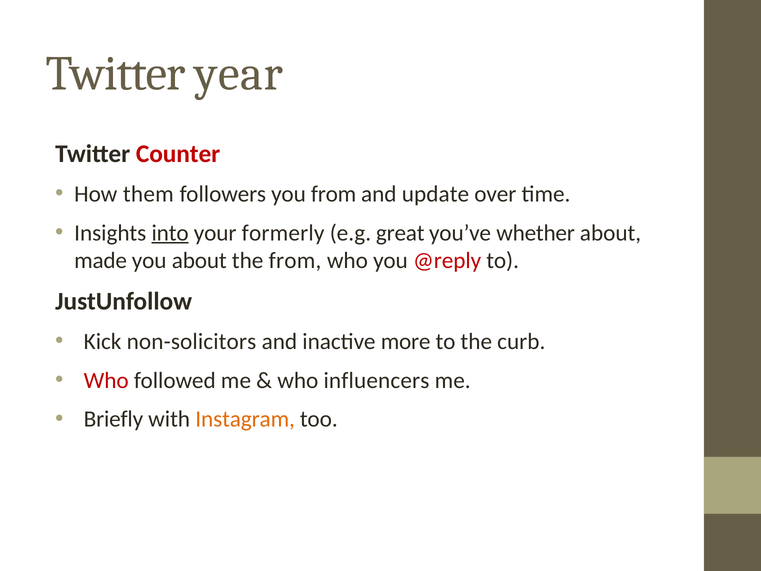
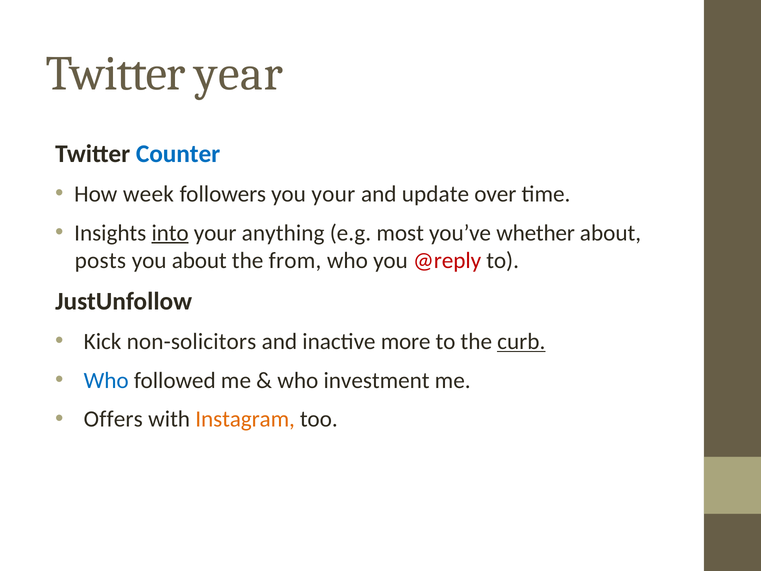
Counter colour: red -> blue
them: them -> week
you from: from -> your
formerly: formerly -> anything
great: great -> most
made: made -> posts
curb underline: none -> present
Who at (106, 380) colour: red -> blue
influencers: influencers -> investment
Briefly: Briefly -> Offers
